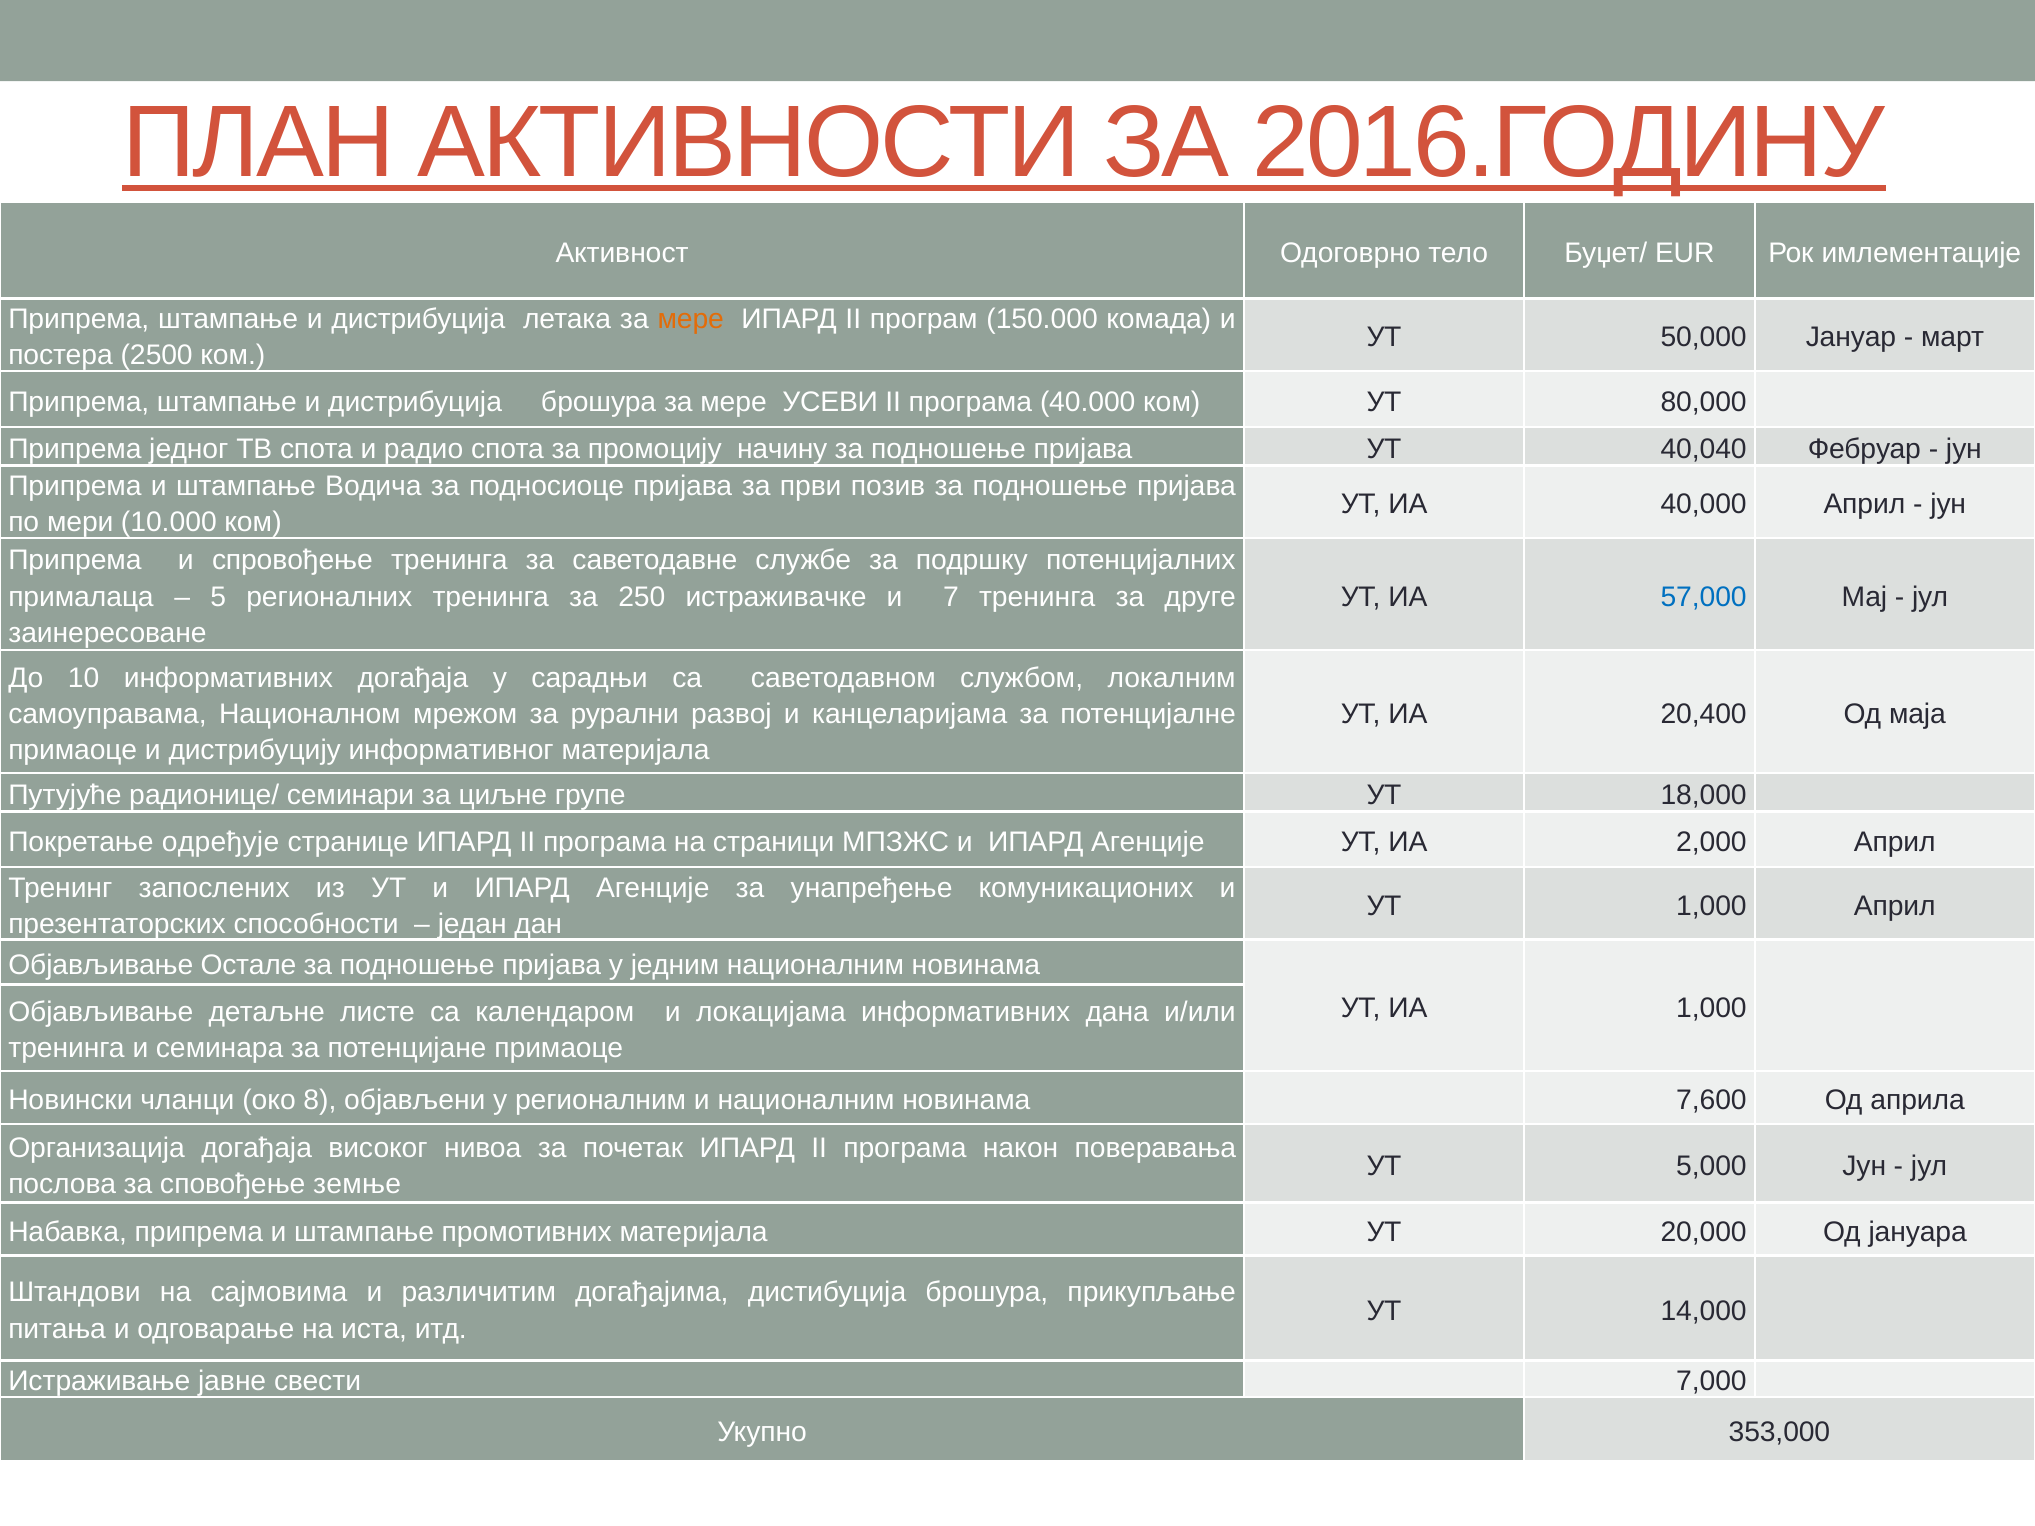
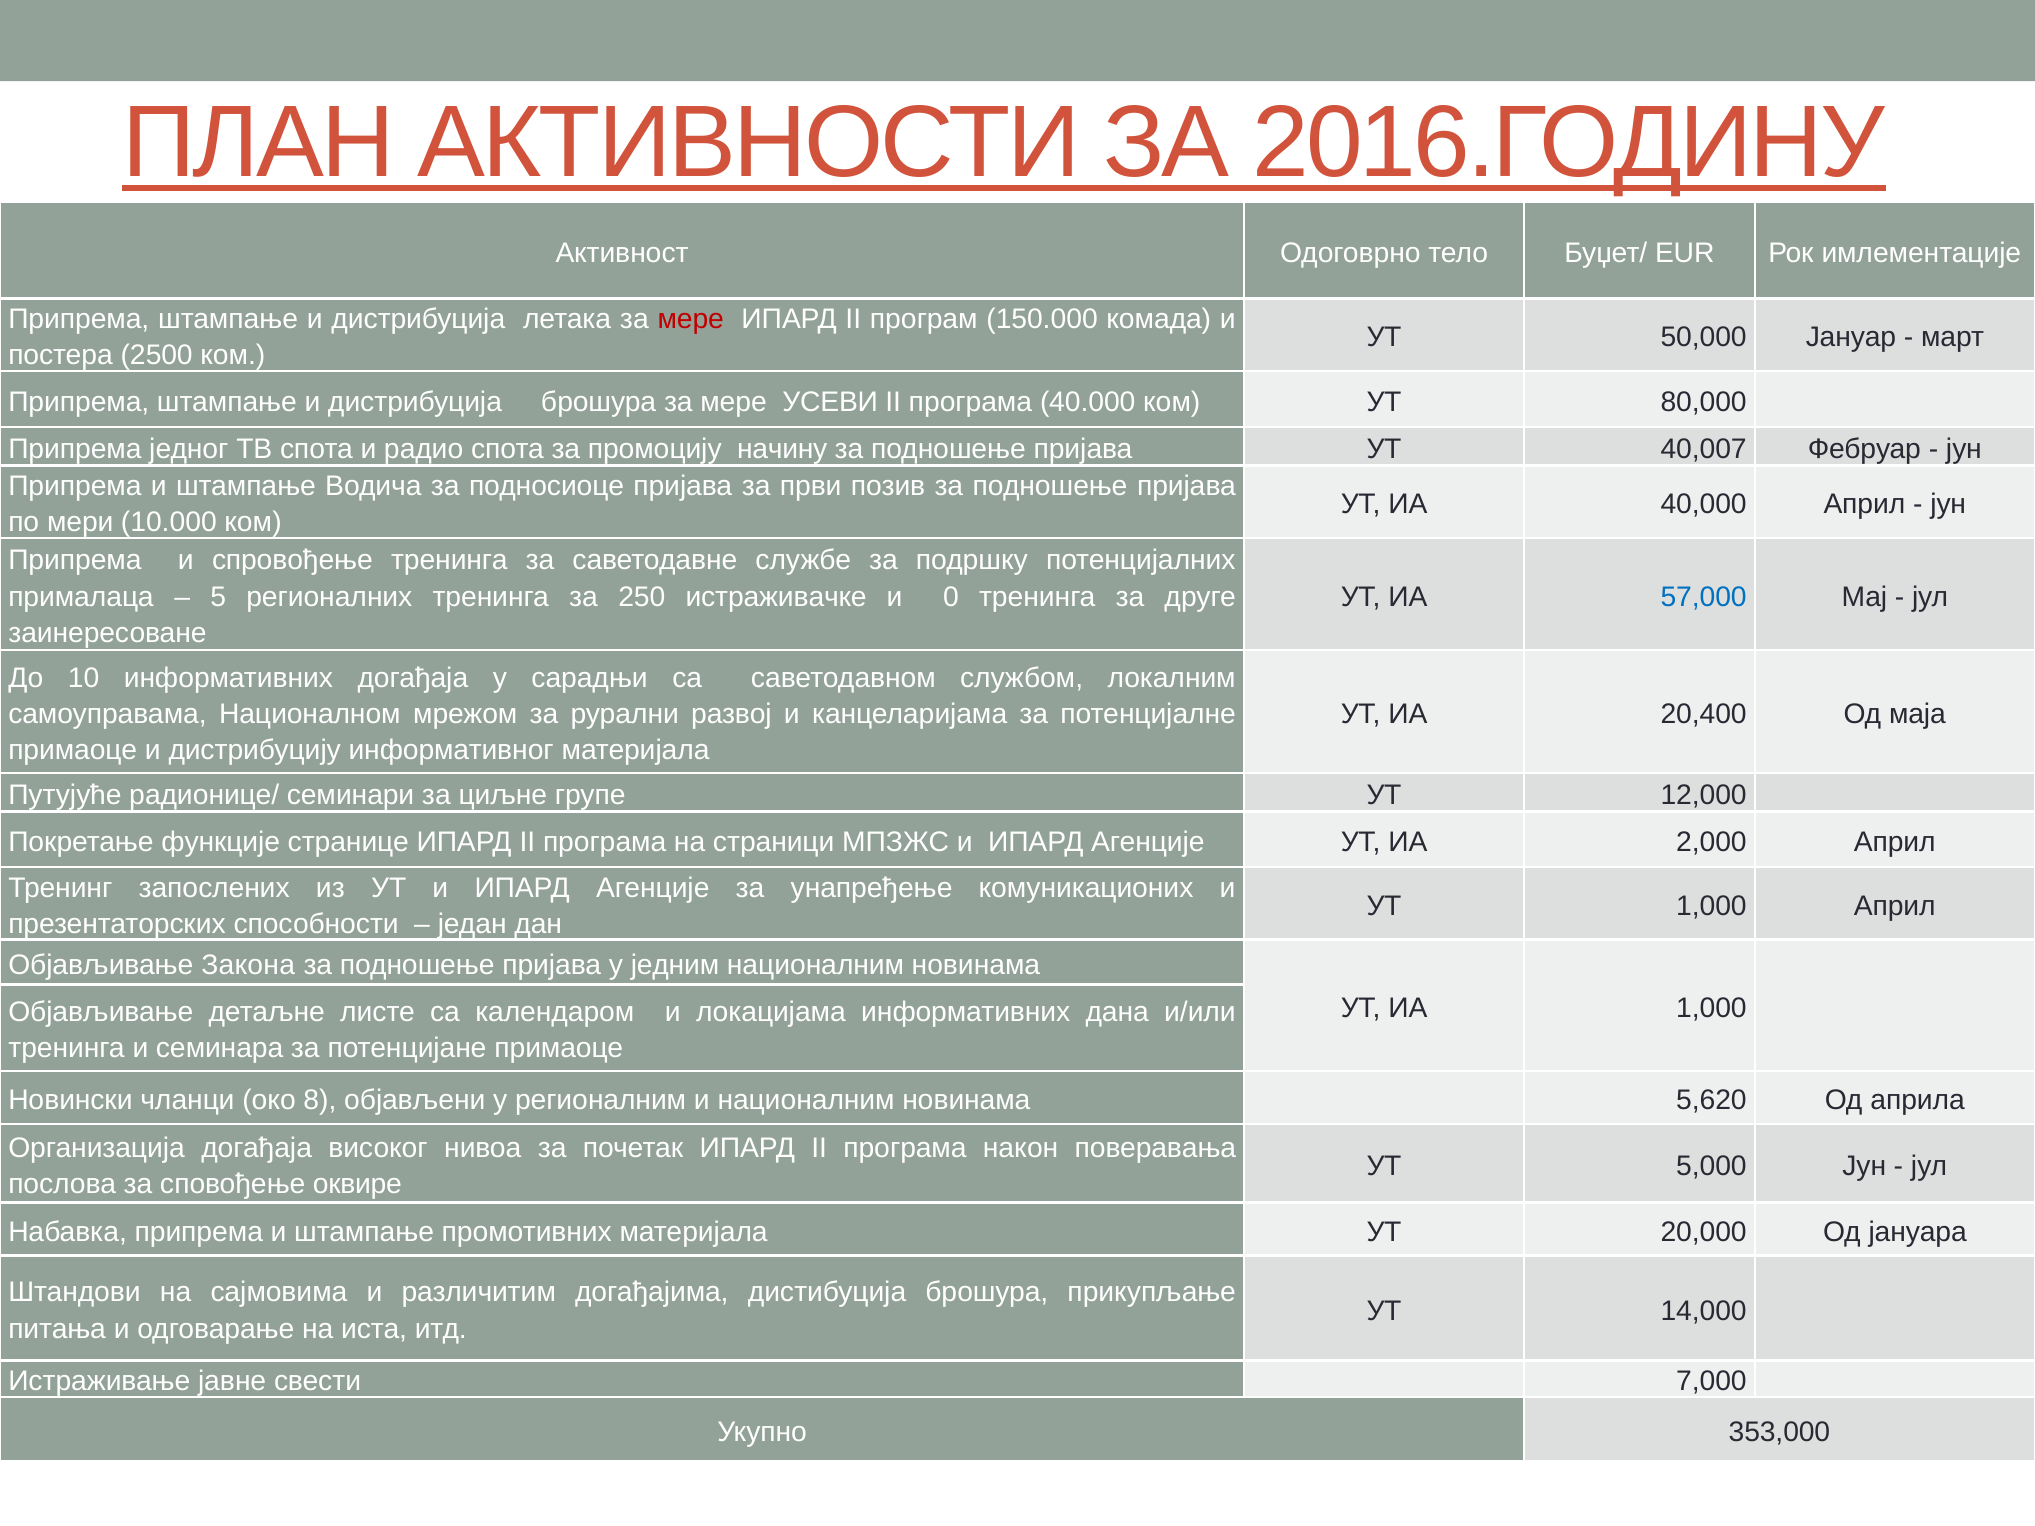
мере at (691, 319) colour: orange -> red
40,040: 40,040 -> 40,007
7: 7 -> 0
18,000: 18,000 -> 12,000
одређује: одређује -> функције
Остале: Остале -> Закона
7,600: 7,600 -> 5,620
земње: земње -> оквире
